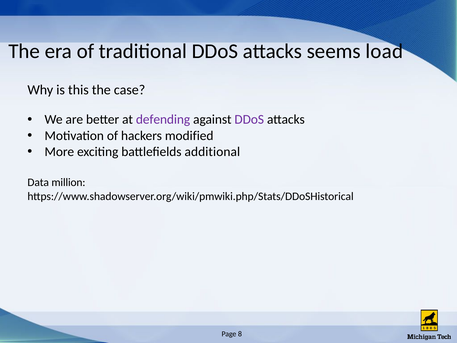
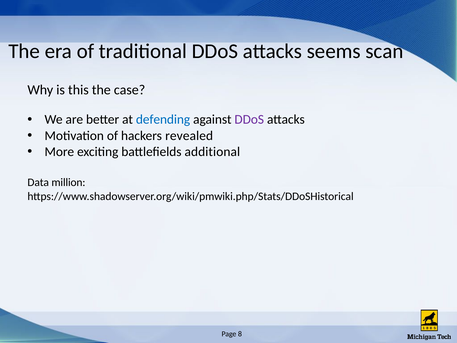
load: load -> scan
defending colour: purple -> blue
modified: modified -> revealed
